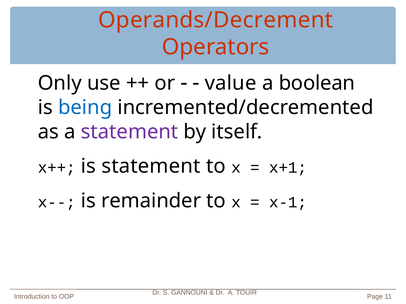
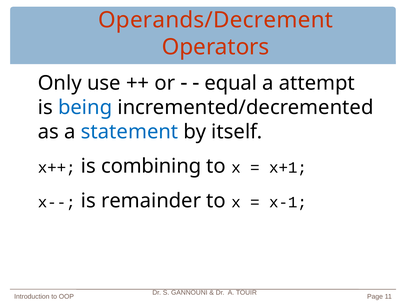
value: value -> equal
boolean: boolean -> attempt
statement at (130, 132) colour: purple -> blue
is statement: statement -> combining
